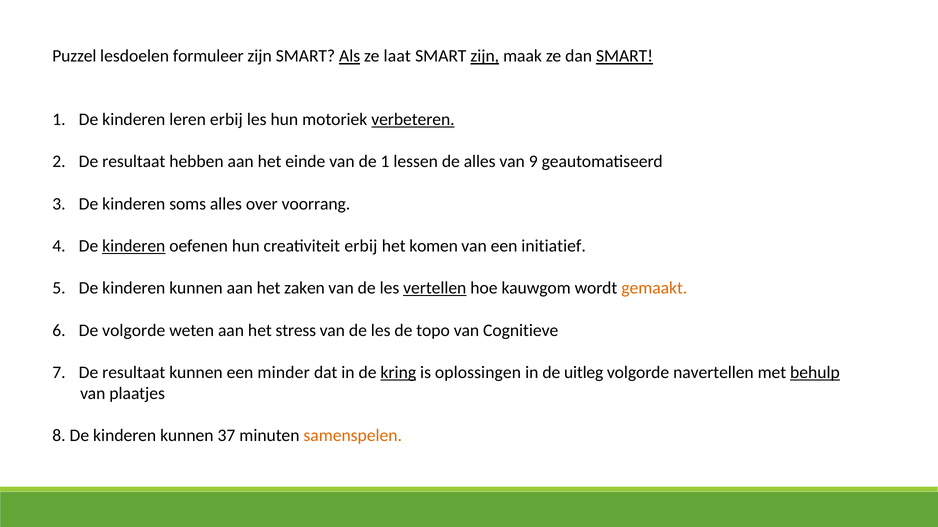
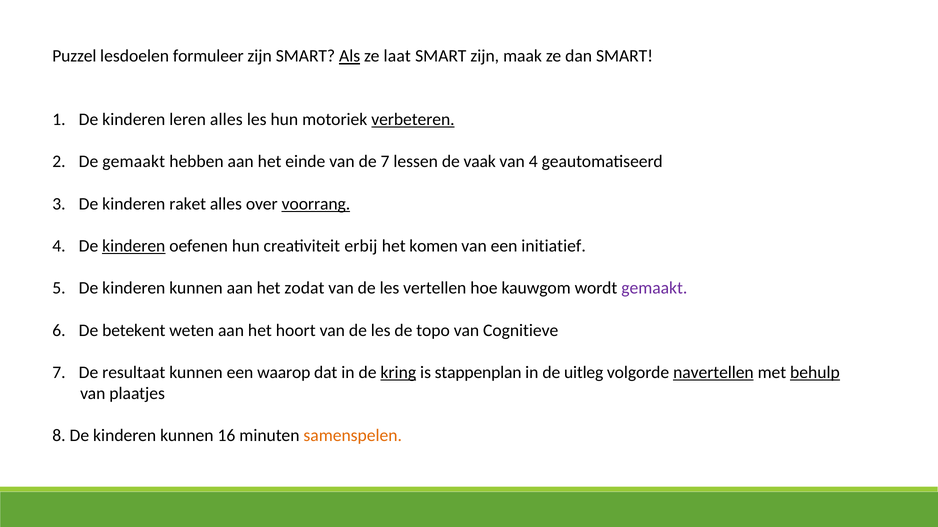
zijn at (485, 56) underline: present -> none
SMART at (625, 56) underline: present -> none
leren erbij: erbij -> alles
resultaat at (134, 162): resultaat -> gemaakt
de 1: 1 -> 7
de alles: alles -> vaak
van 9: 9 -> 4
soms: soms -> raket
voorrang underline: none -> present
zaken: zaken -> zodat
vertellen underline: present -> none
gemaakt at (654, 288) colour: orange -> purple
De volgorde: volgorde -> betekent
stress: stress -> hoort
minder: minder -> waarop
oplossingen: oplossingen -> stappenplan
navertellen underline: none -> present
37: 37 -> 16
